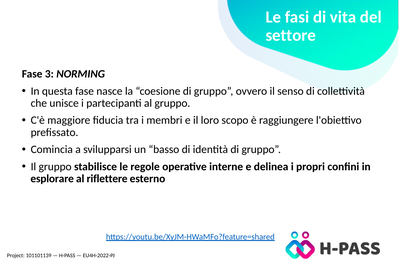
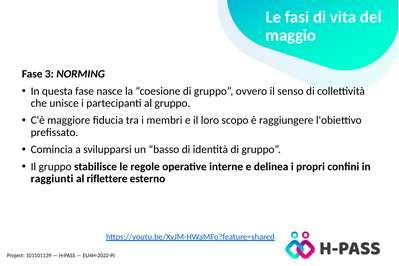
settore: settore -> maggio
esplorare: esplorare -> raggiunti
